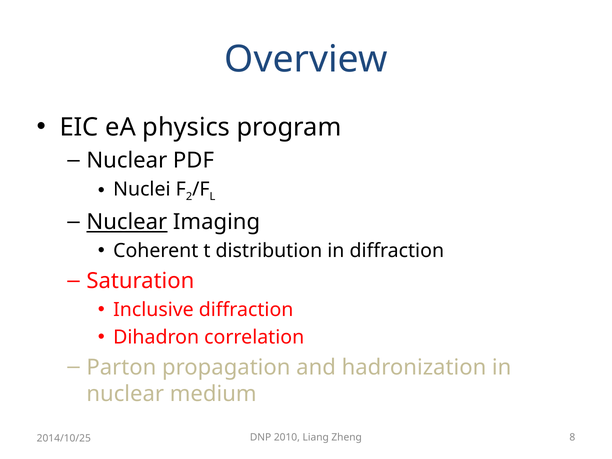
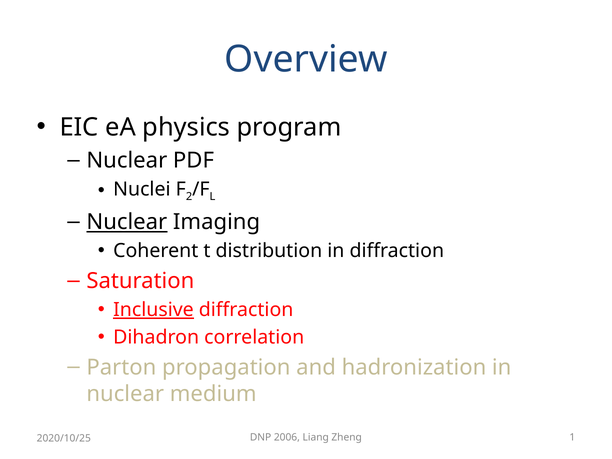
Inclusive underline: none -> present
2010: 2010 -> 2006
8: 8 -> 1
2014/10/25: 2014/10/25 -> 2020/10/25
